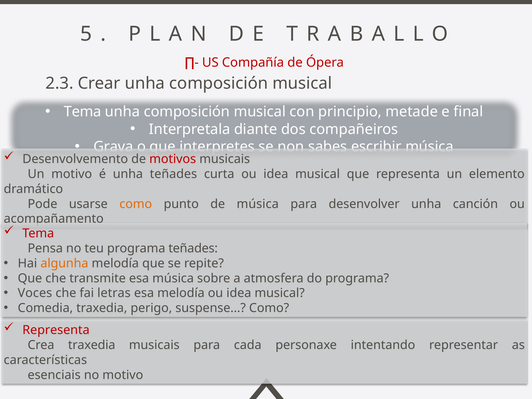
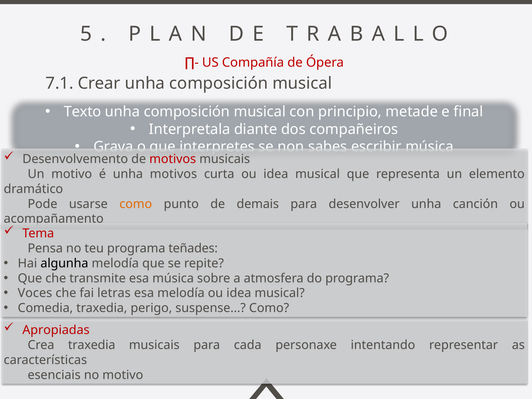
2.3: 2.3 -> 7.1
Tema at (83, 112): Tema -> Texto
unha teñades: teñades -> motivos
de música: música -> demais
algunha colour: orange -> black
Representa at (56, 330): Representa -> Apropiadas
